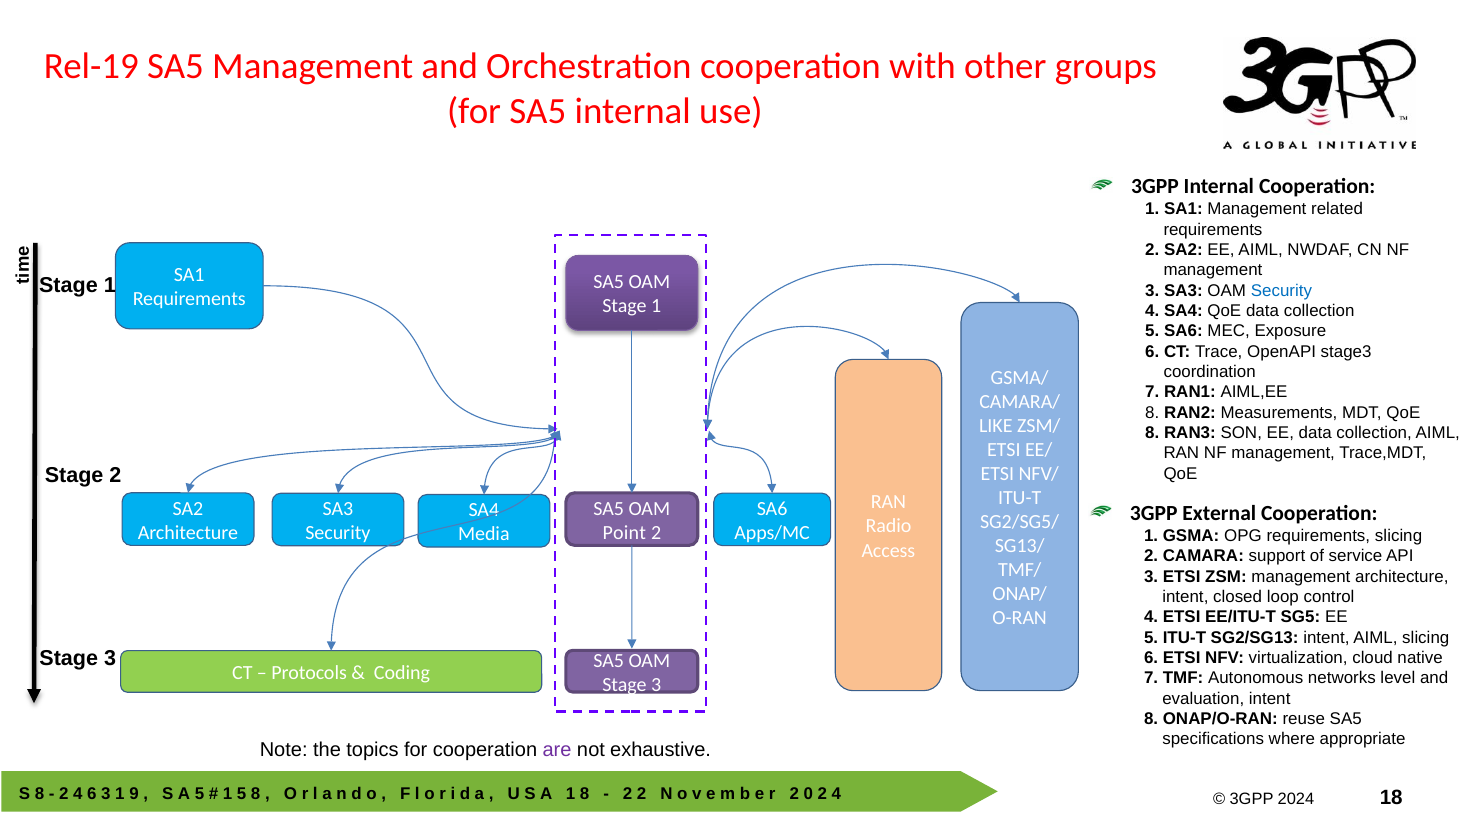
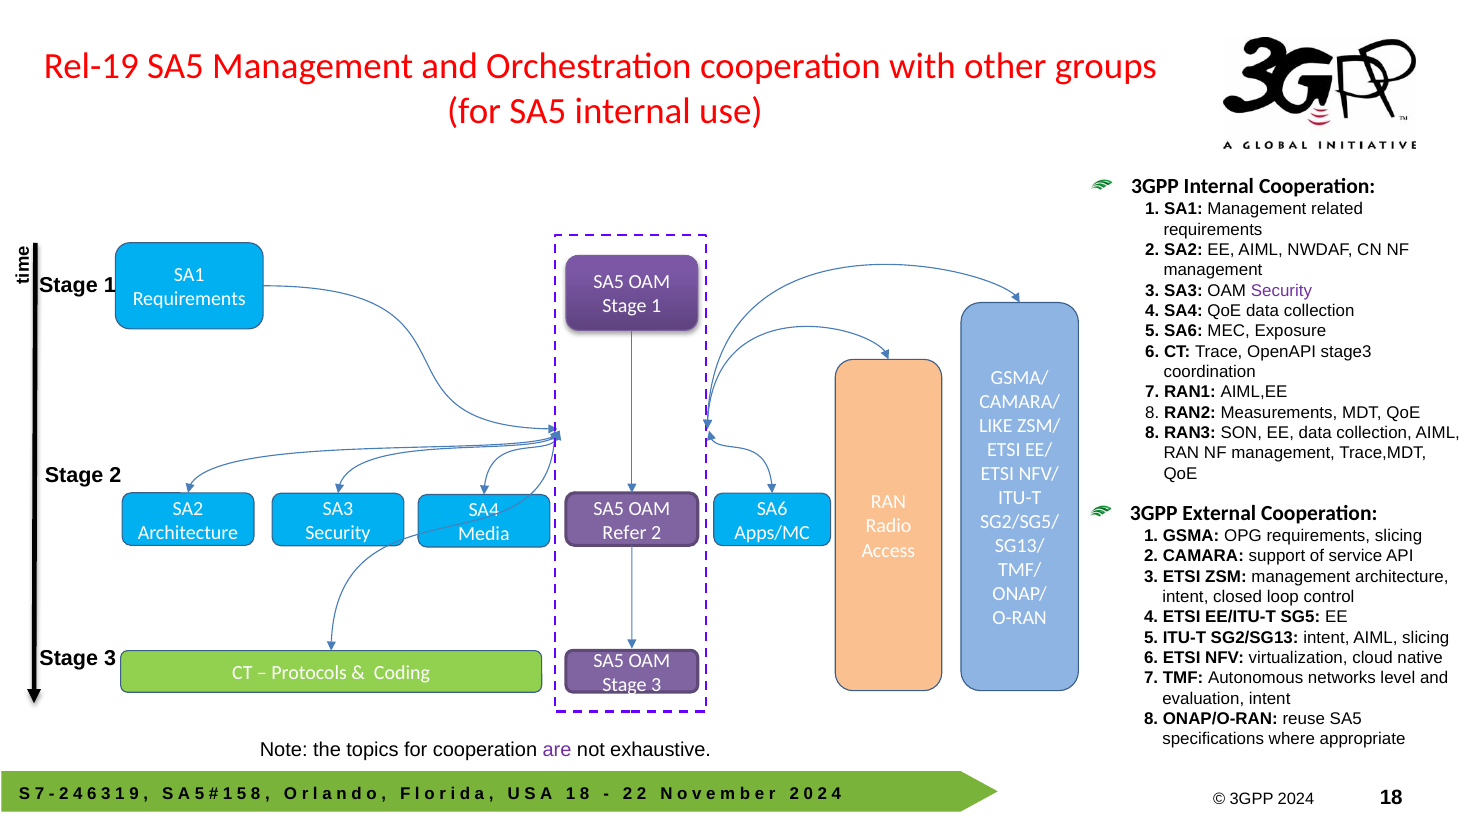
Security at (1281, 291) colour: blue -> purple
Point: Point -> Refer
8 at (39, 793): 8 -> 7
